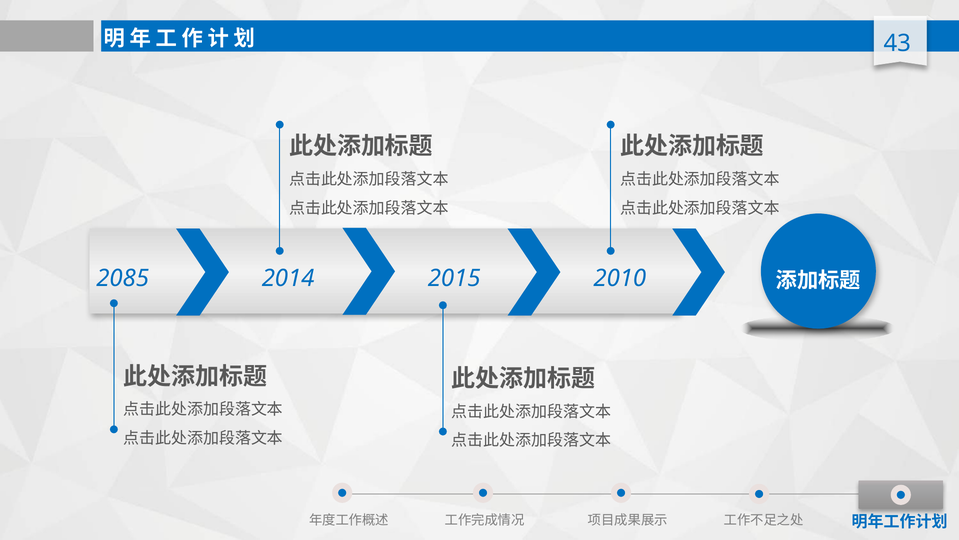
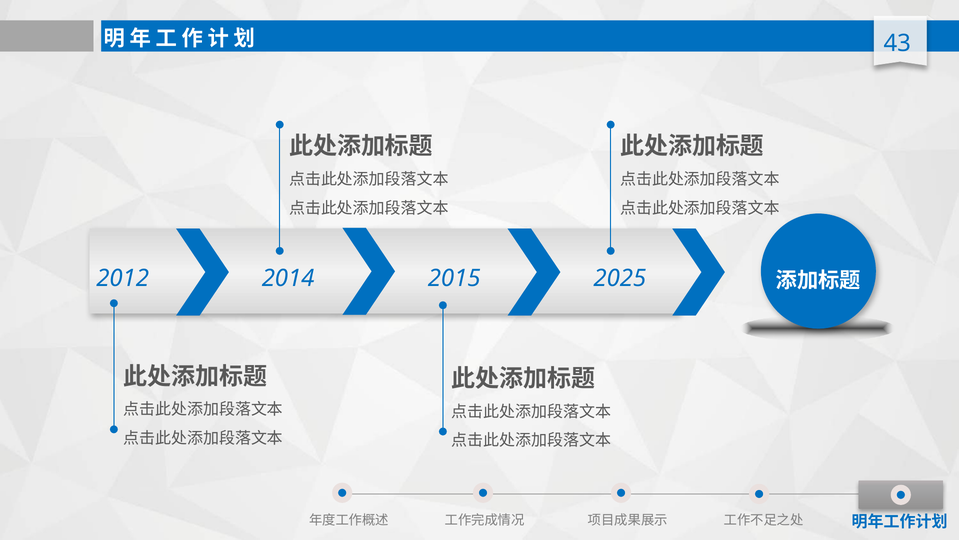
2085: 2085 -> 2012
2010: 2010 -> 2025
